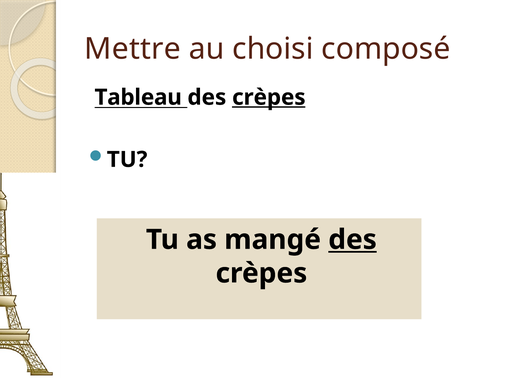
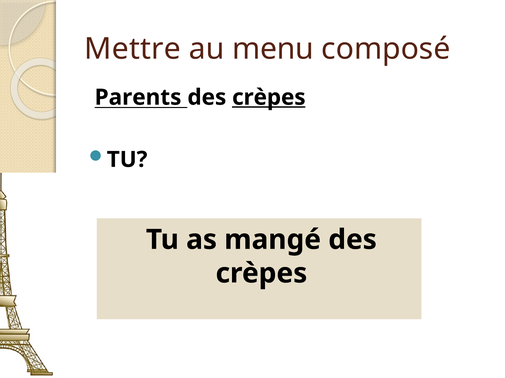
choisi: choisi -> menu
Tableau: Tableau -> Parents
des at (353, 240) underline: present -> none
